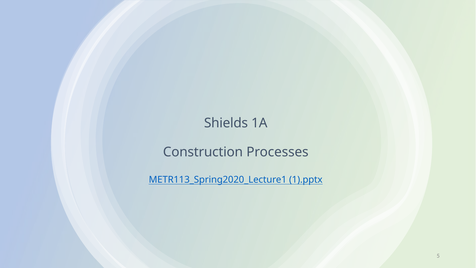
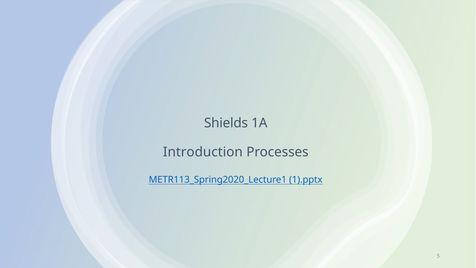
Construction: Construction -> Introduction
